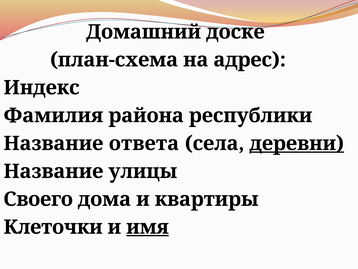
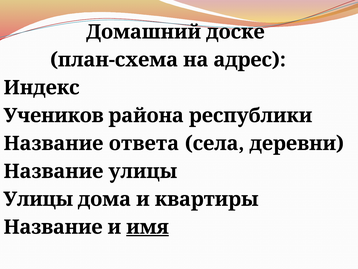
Фамилия: Фамилия -> Учеников
деревни underline: present -> none
Своего at (38, 199): Своего -> Улицы
Клеточки at (53, 227): Клеточки -> Название
